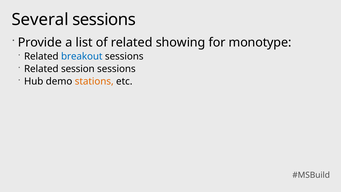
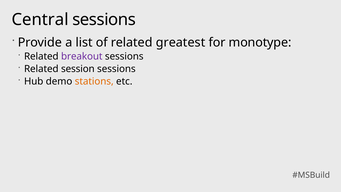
Several: Several -> Central
showing: showing -> greatest
breakout colour: blue -> purple
